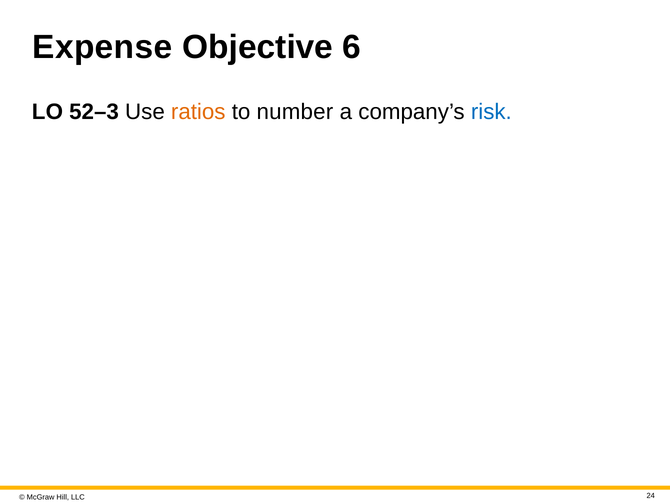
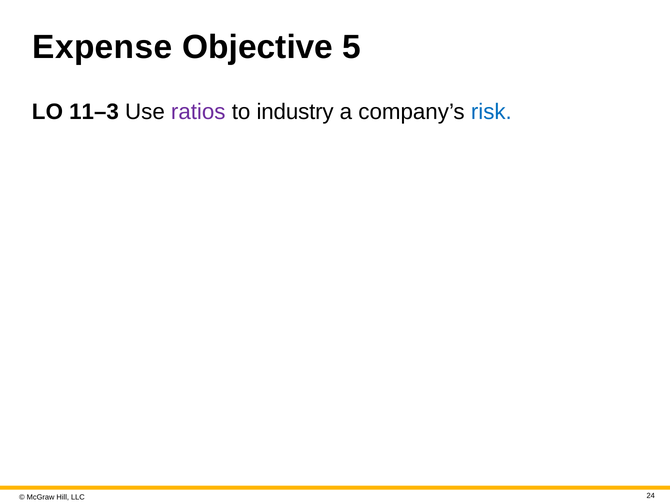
6: 6 -> 5
52–3: 52–3 -> 11–3
ratios colour: orange -> purple
number: number -> industry
